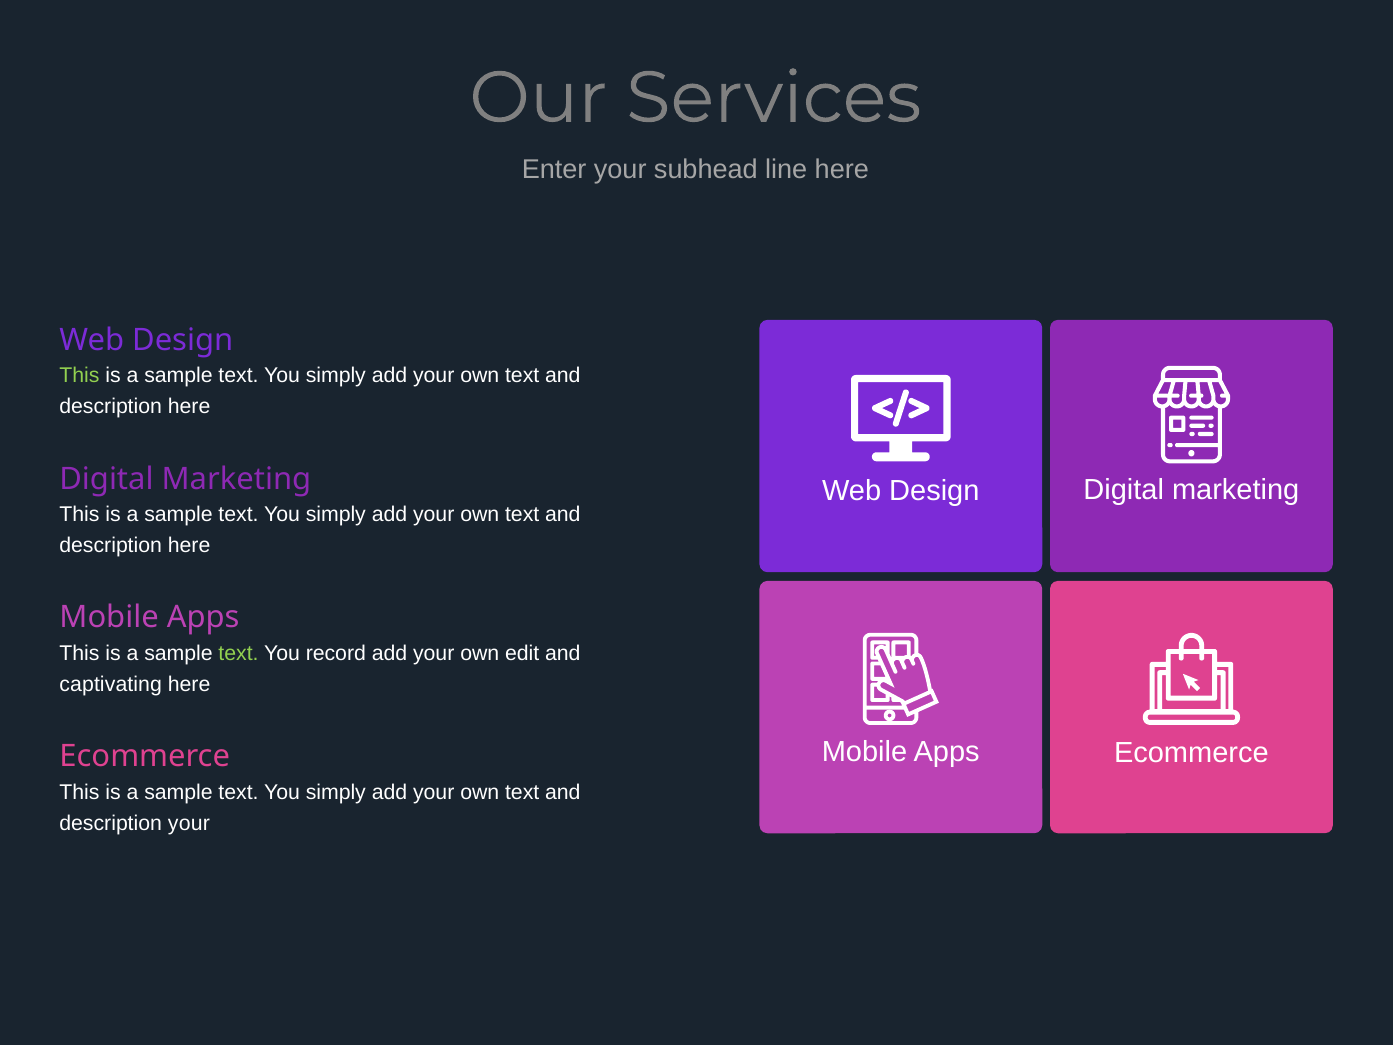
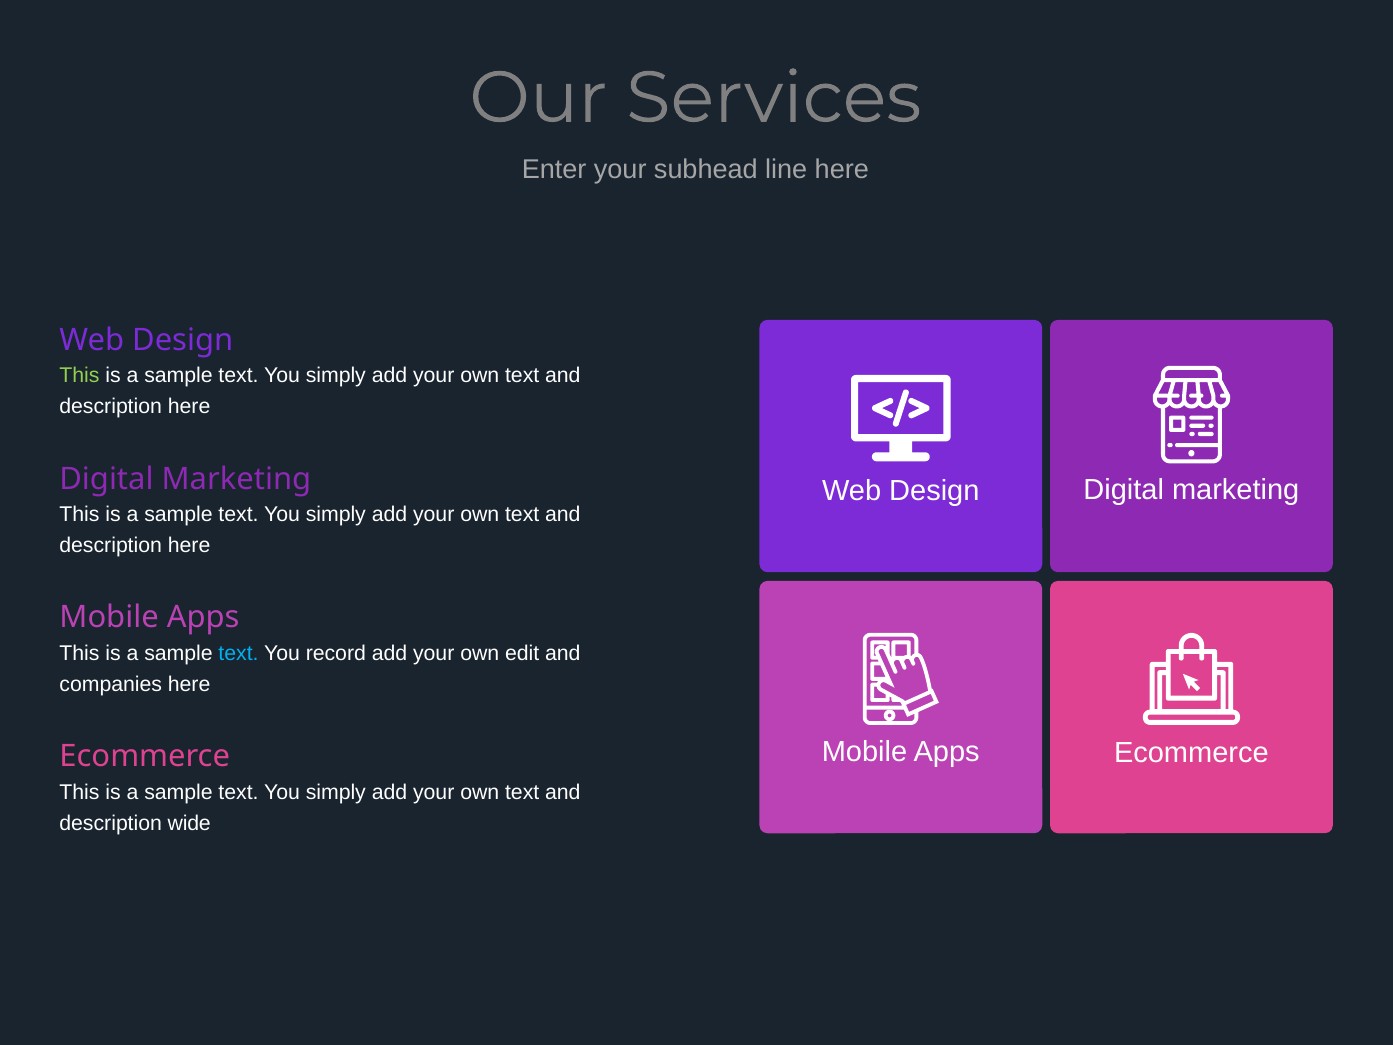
text at (239, 653) colour: light green -> light blue
captivating: captivating -> companies
description your: your -> wide
